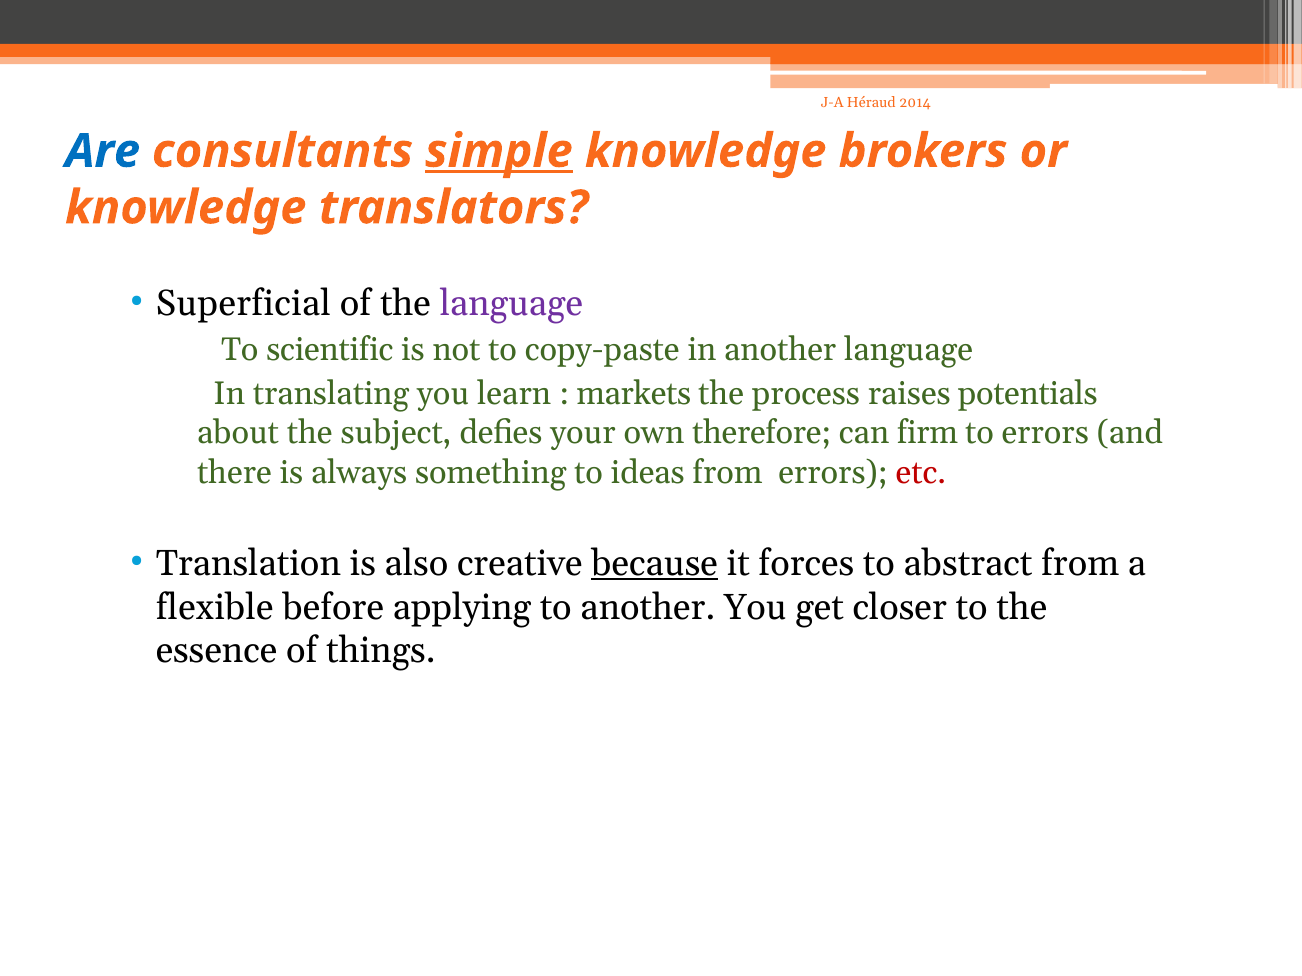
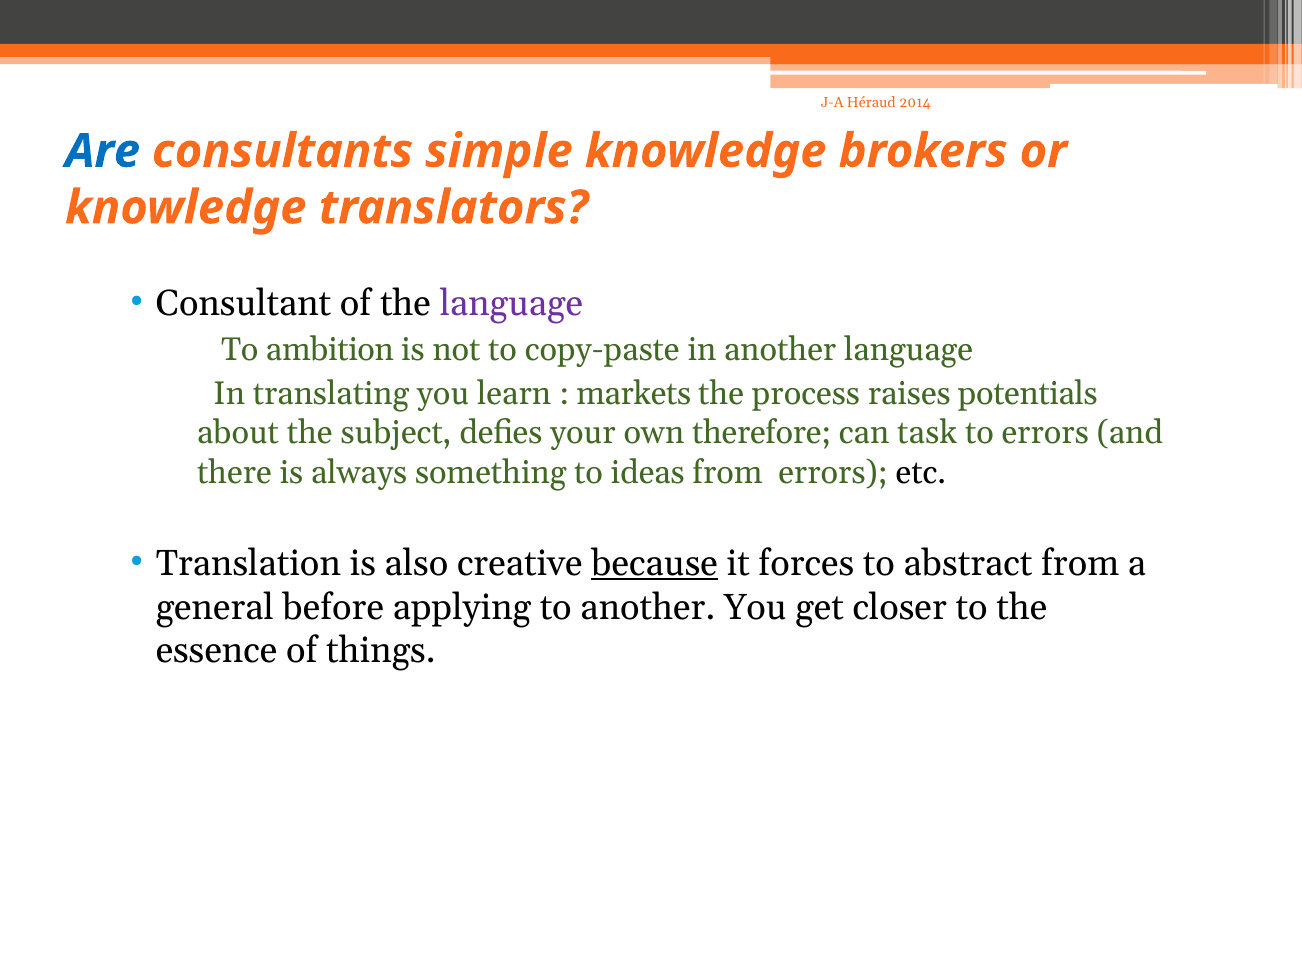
simple underline: present -> none
Superficial: Superficial -> Consultant
scientific: scientific -> ambition
firm: firm -> task
etc colour: red -> black
flexible: flexible -> general
